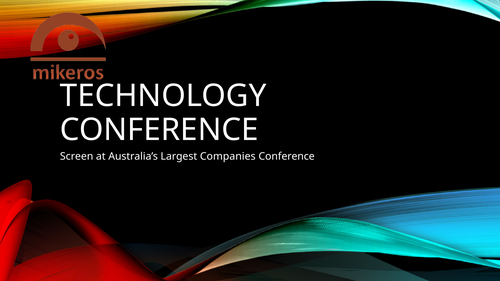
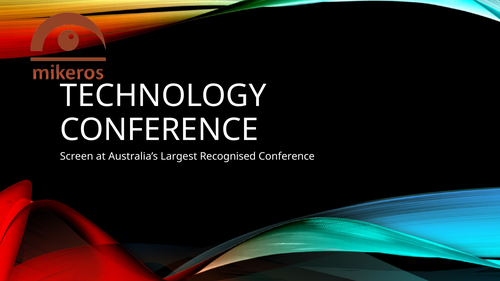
Companies: Companies -> Recognised
